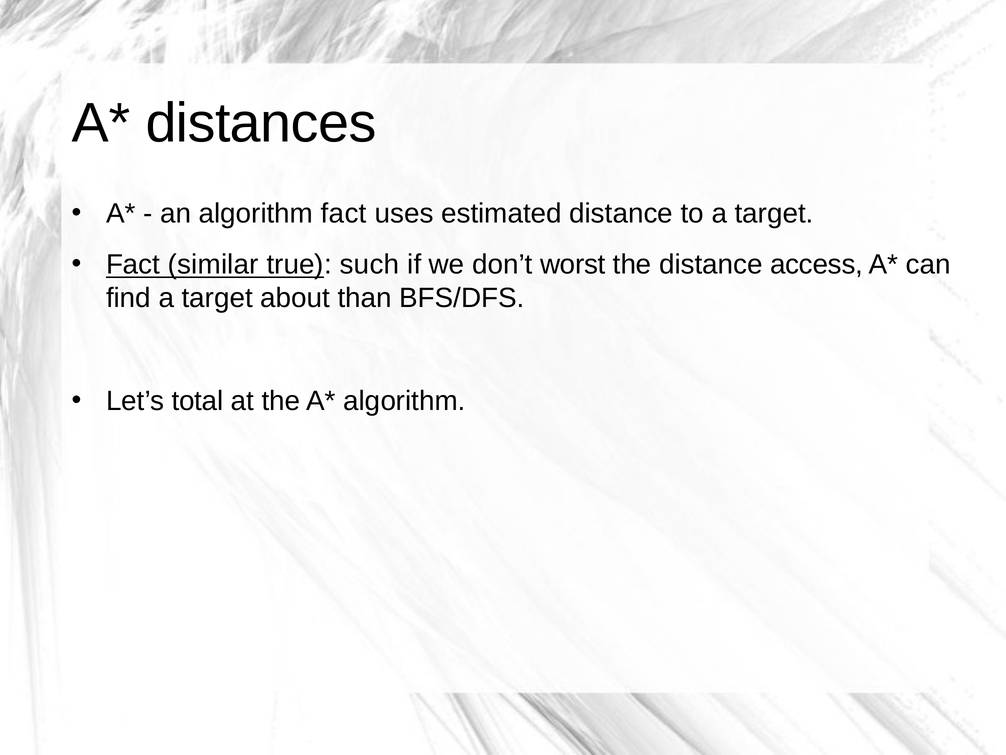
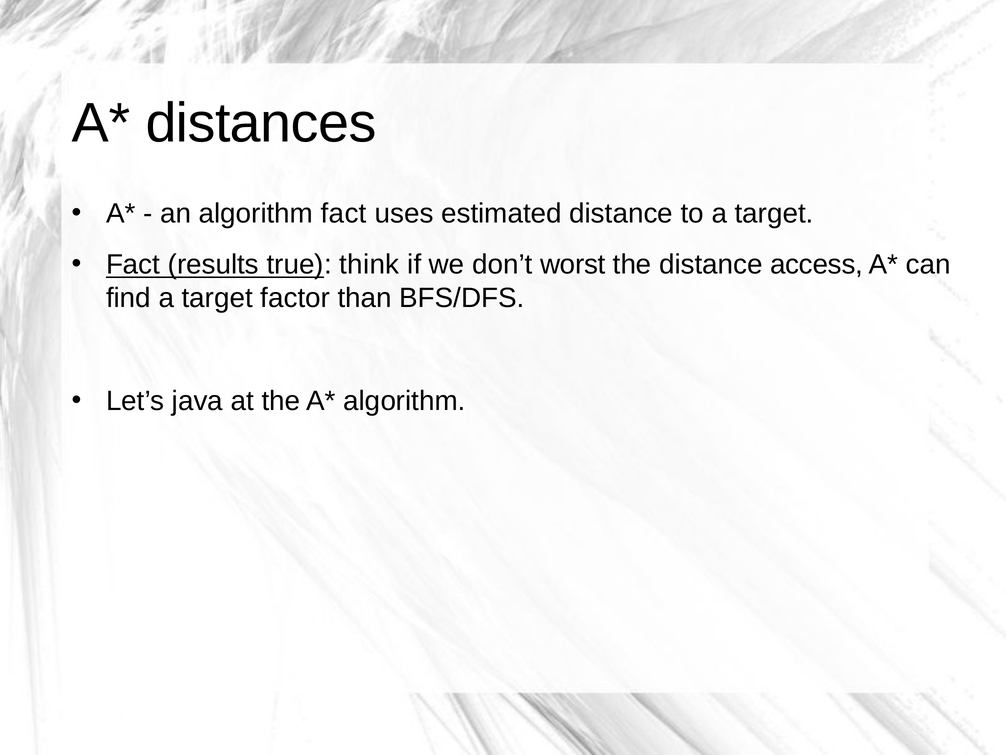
similar: similar -> results
such: such -> think
about: about -> factor
total: total -> java
